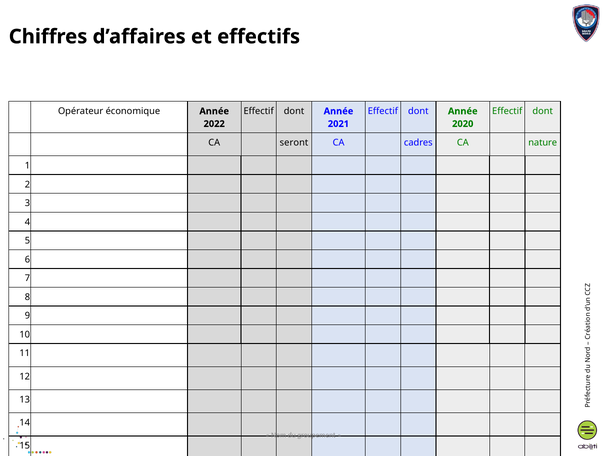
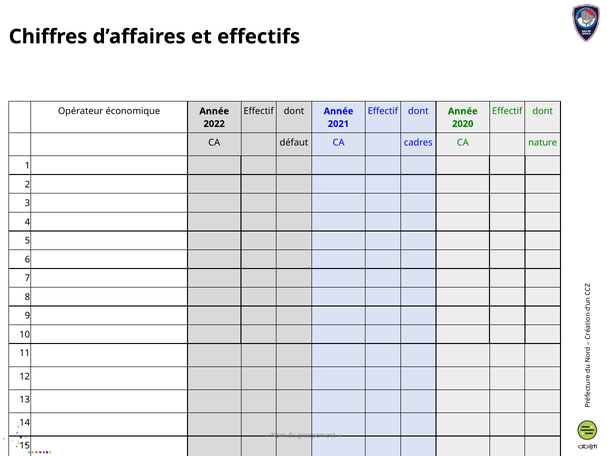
seront: seront -> défaut
